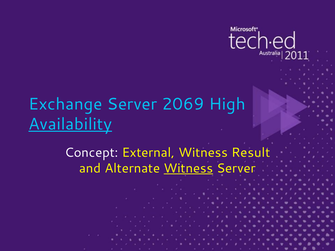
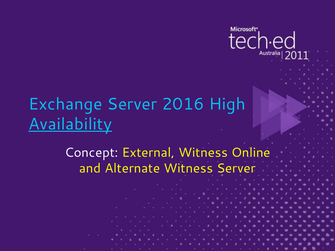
2069: 2069 -> 2016
Result: Result -> Online
Witness at (188, 168) underline: present -> none
